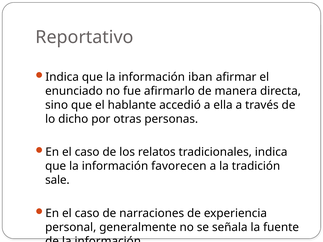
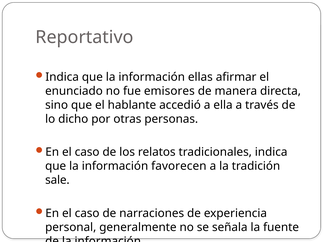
iban: iban -> ellas
afirmarlo: afirmarlo -> emisores
